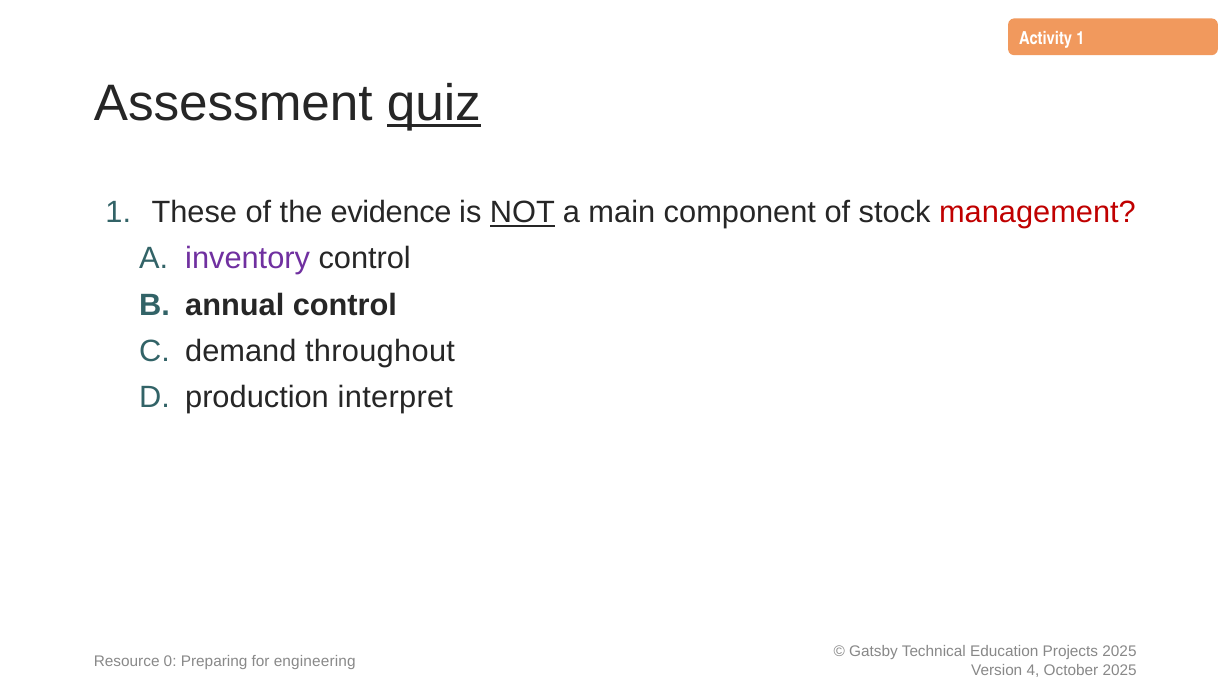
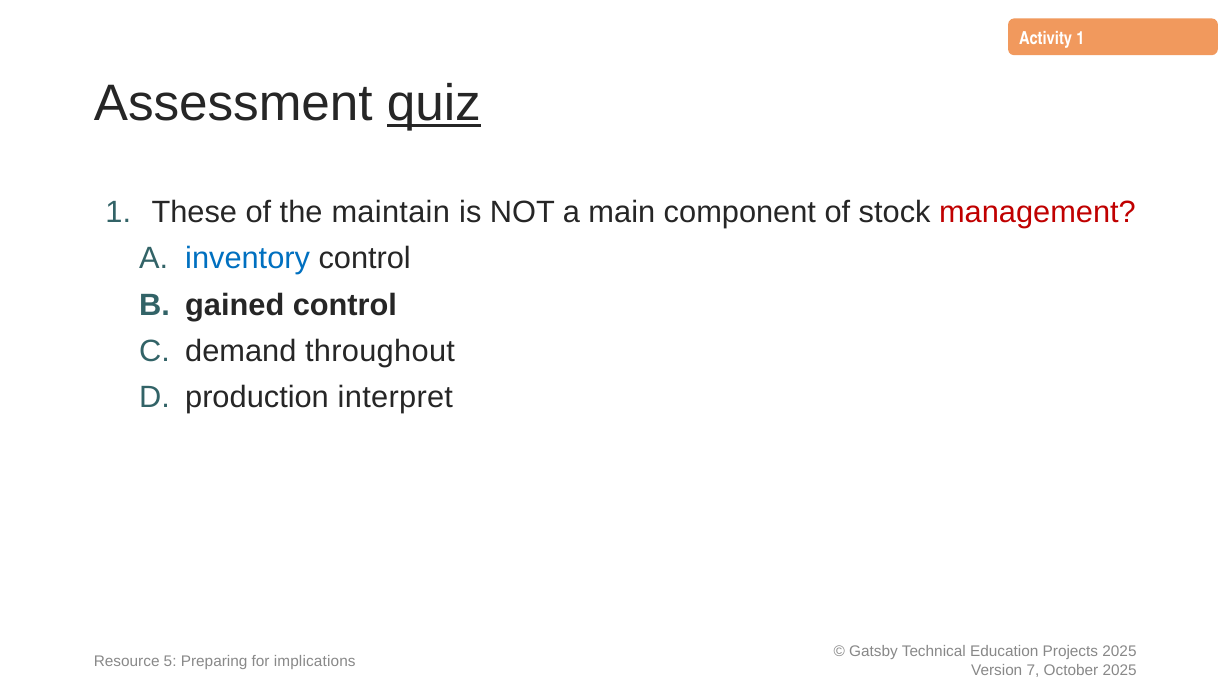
evidence: evidence -> maintain
NOT underline: present -> none
inventory colour: purple -> blue
annual: annual -> gained
0: 0 -> 5
engineering: engineering -> implications
4: 4 -> 7
